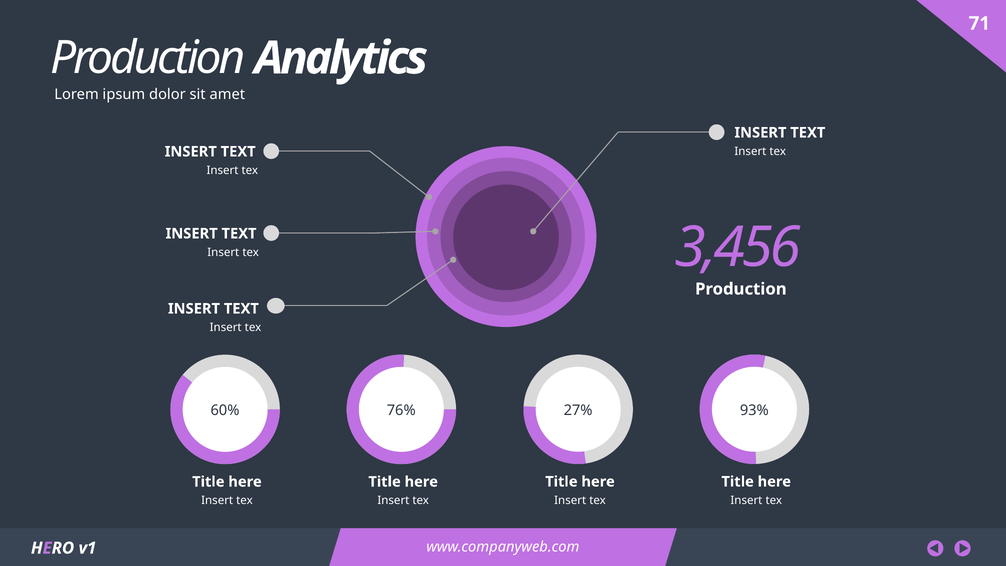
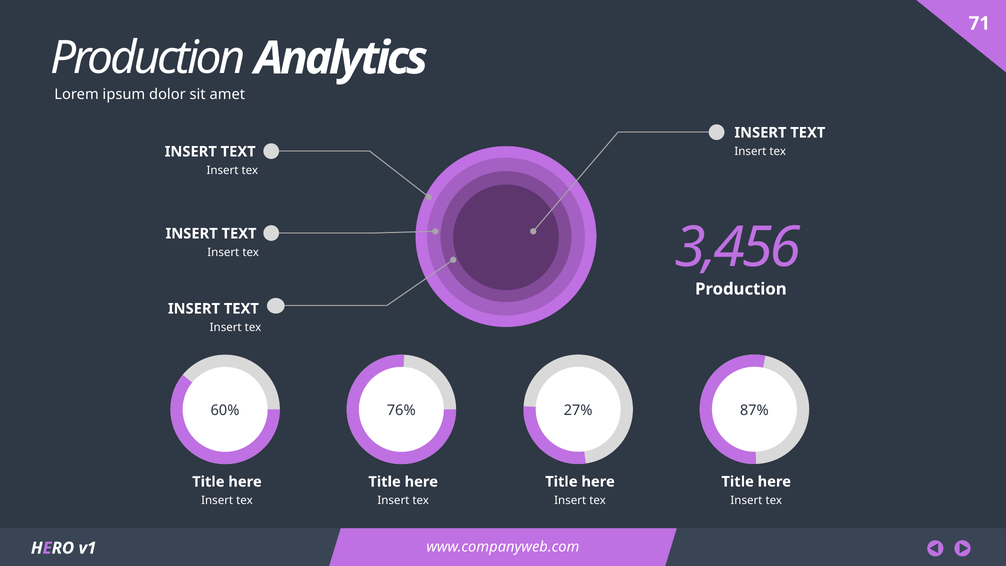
93%: 93% -> 87%
